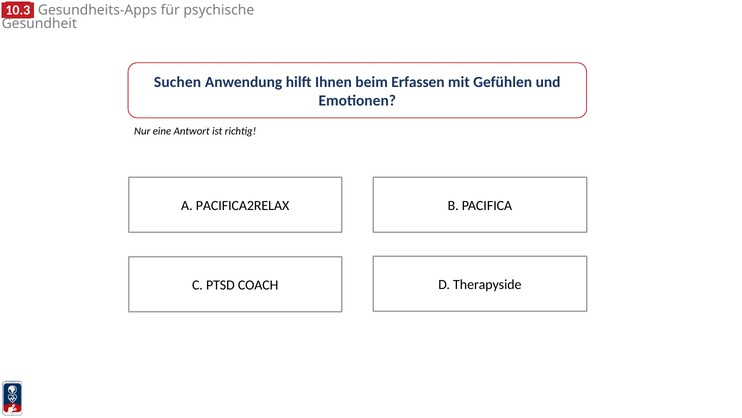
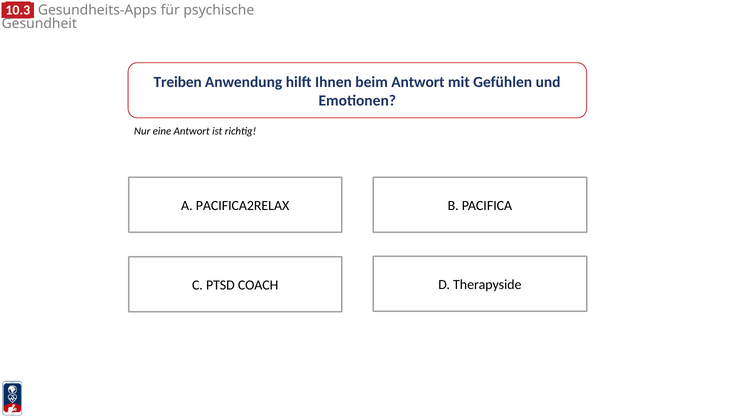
Suchen: Suchen -> Treiben
beim Erfassen: Erfassen -> Antwort
